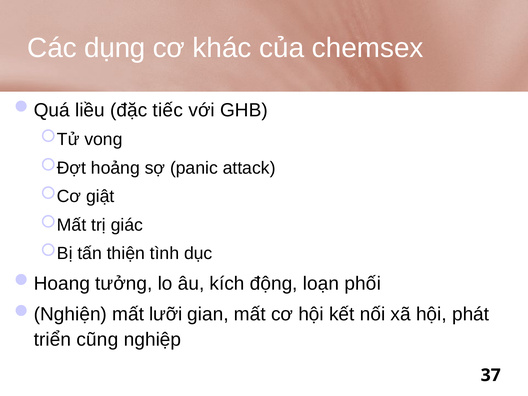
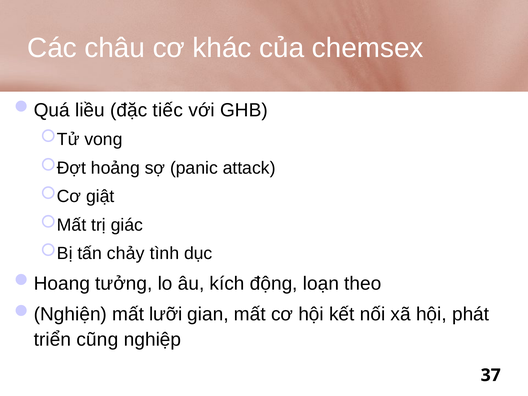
dụng: dụng -> châu
thiện: thiện -> chảy
phối: phối -> theo
